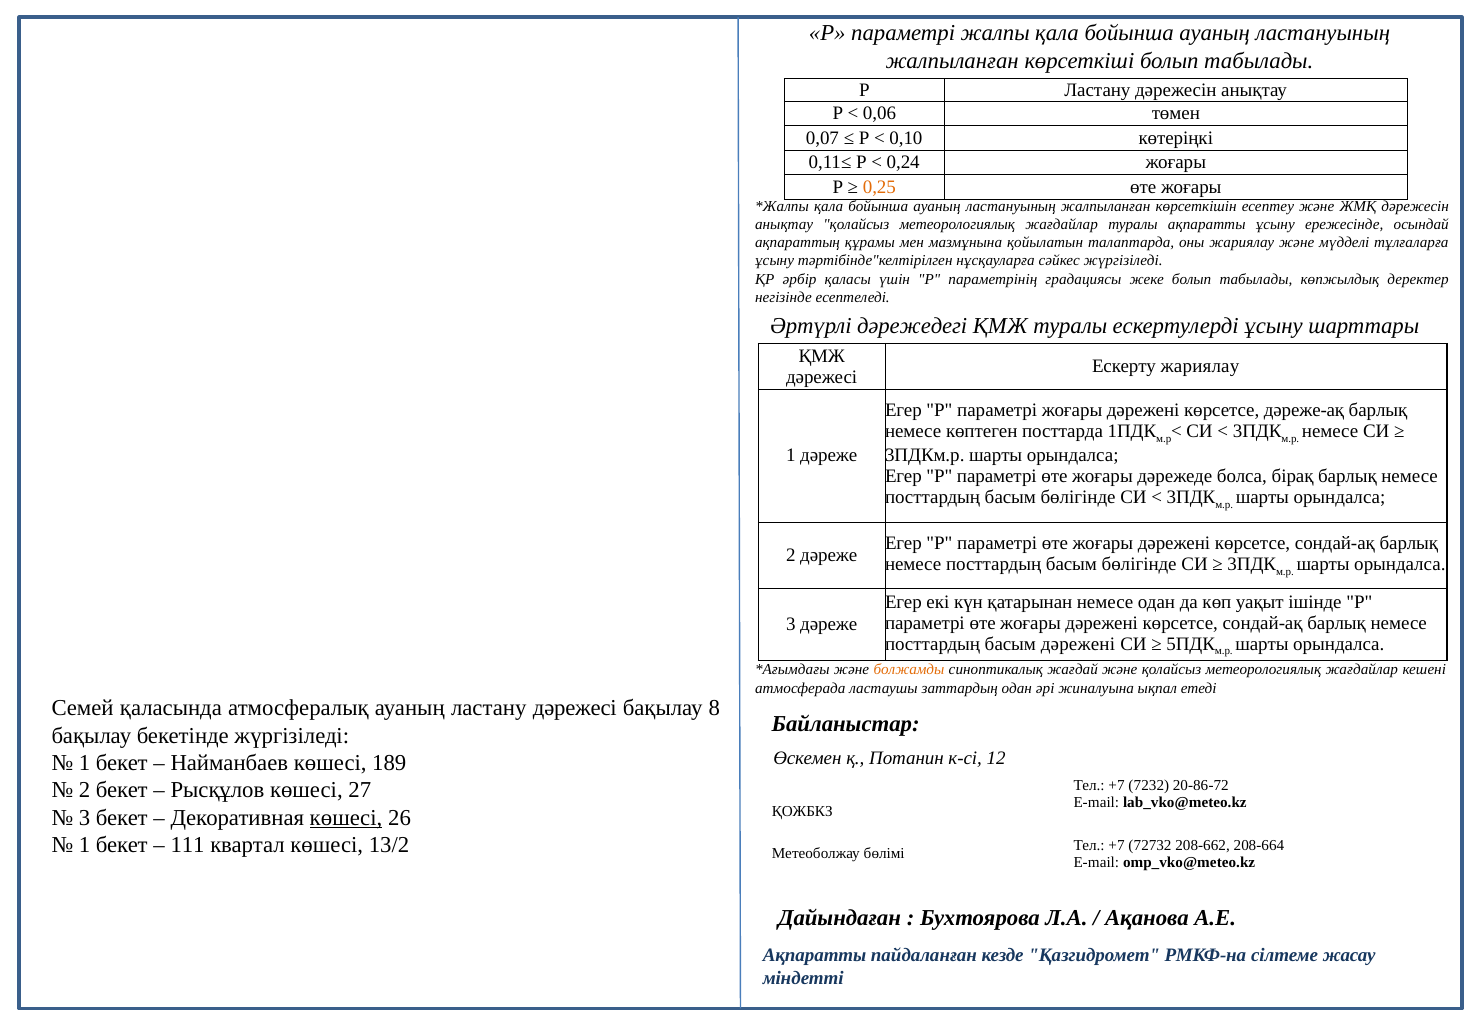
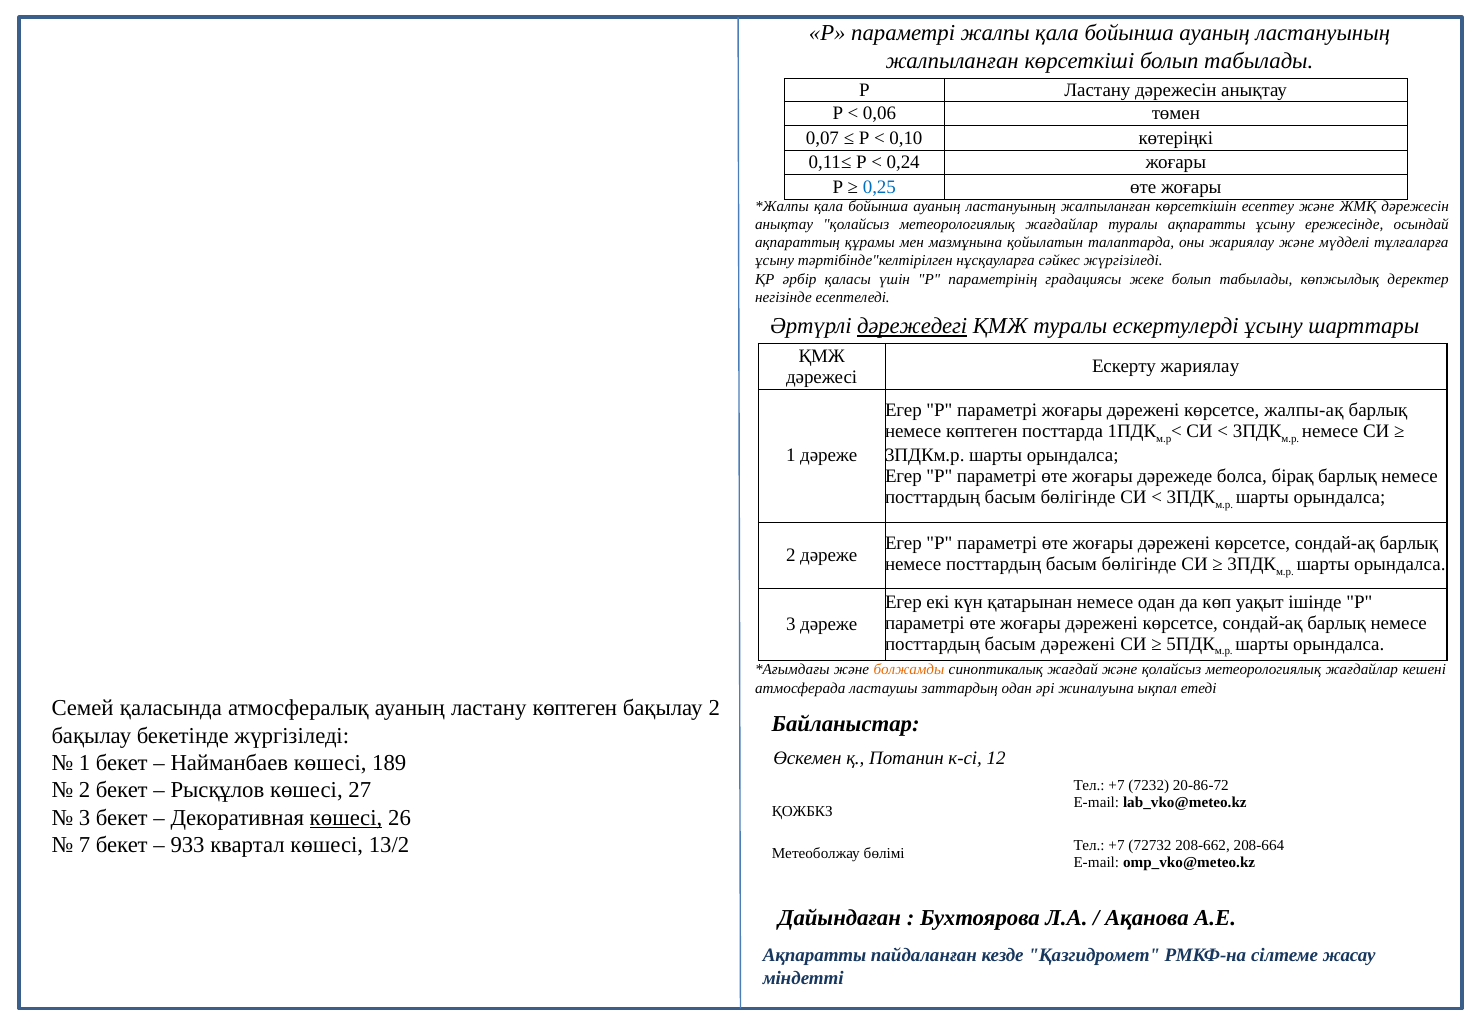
0,25 colour: orange -> blue
дәрежедегі underline: none -> present
дәреже-ақ: дәреже-ақ -> жалпы-ақ
ластану дәрежесі: дәрежесі -> көптеген
бақылау 8: 8 -> 2
1 at (85, 844): 1 -> 7
111: 111 -> 933
